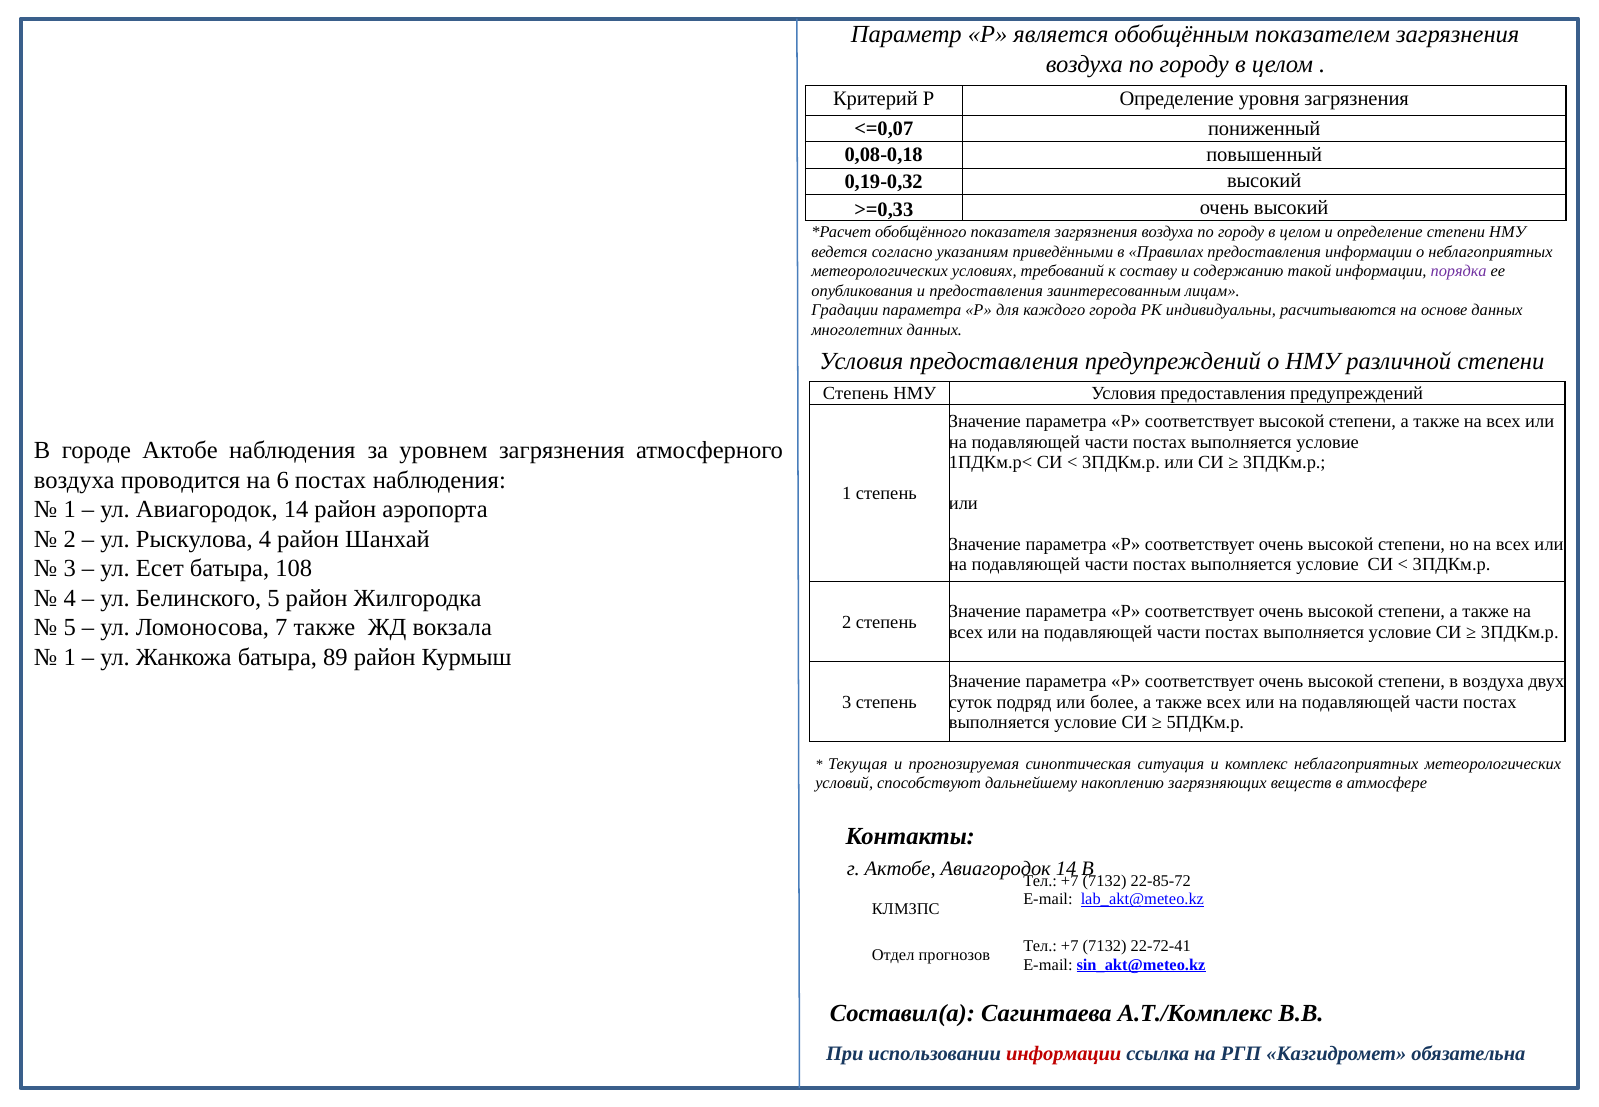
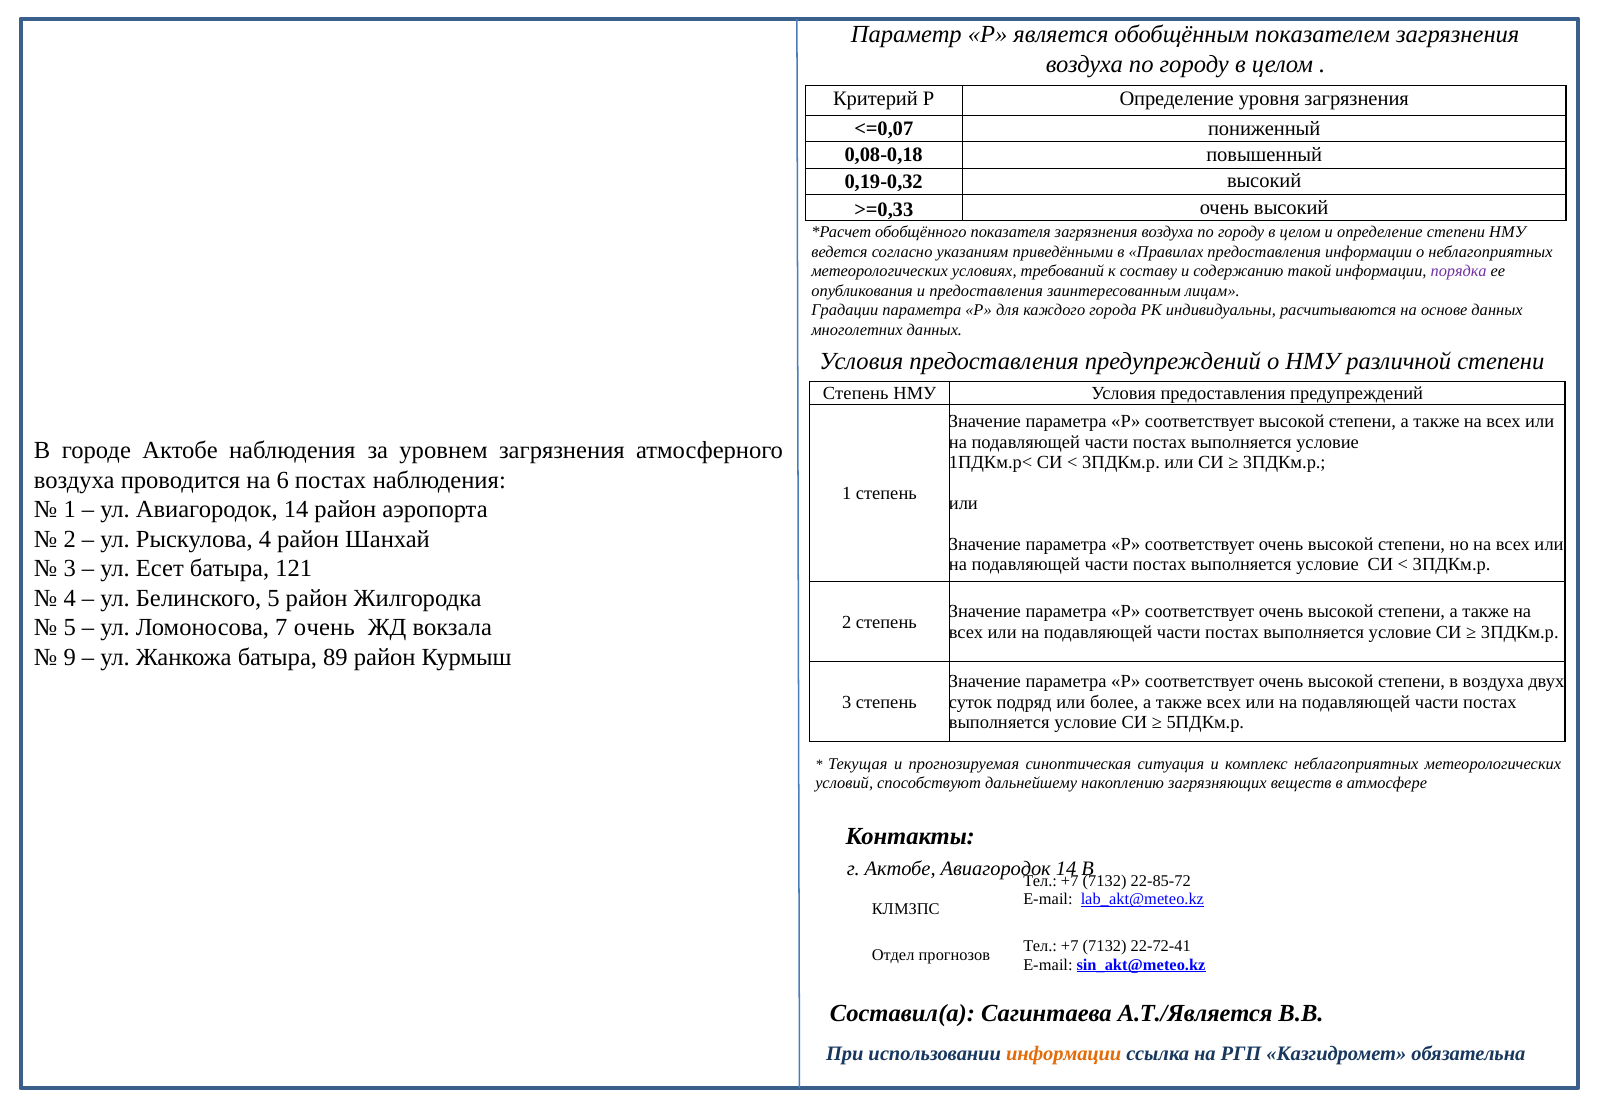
108: 108 -> 121
7 также: также -> очень
1 at (70, 657): 1 -> 9
А.Т./Комплекс: А.Т./Комплекс -> А.Т./Является
информации at (1064, 1054) colour: red -> orange
